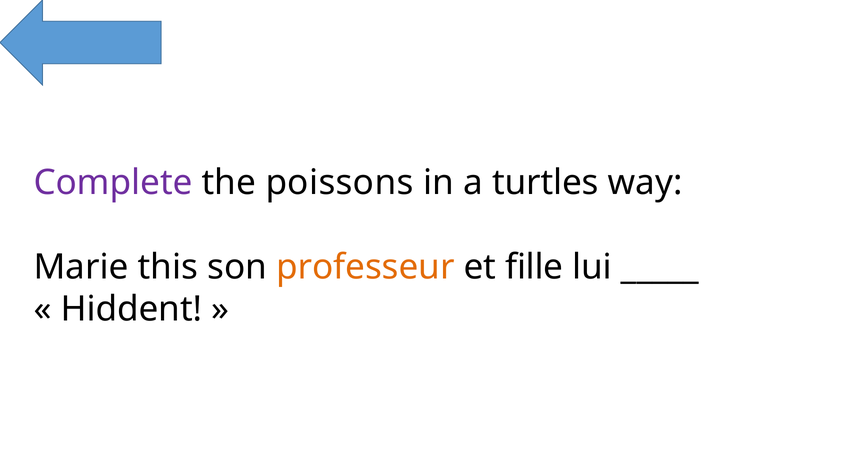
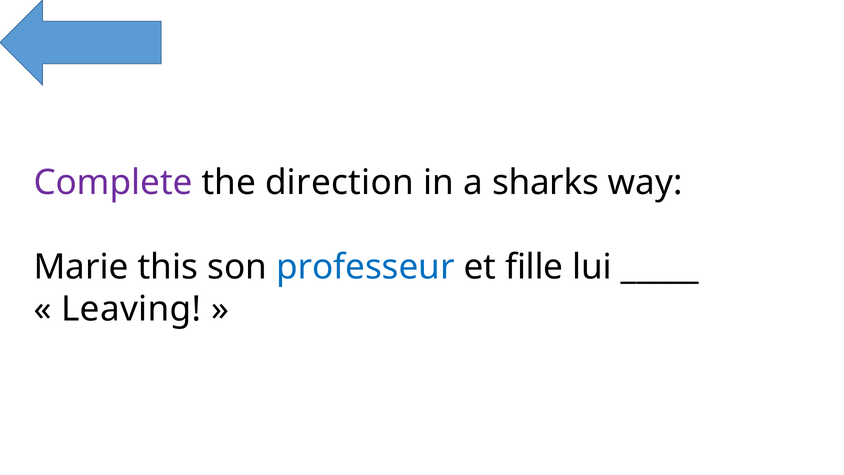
poissons: poissons -> direction
turtles: turtles -> sharks
professeur colour: orange -> blue
Hiddent: Hiddent -> Leaving
